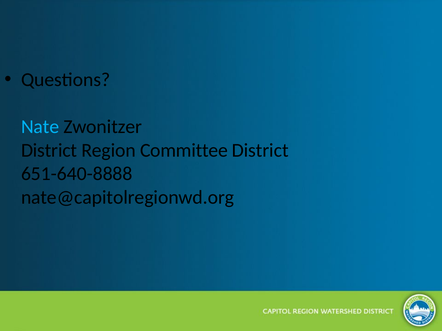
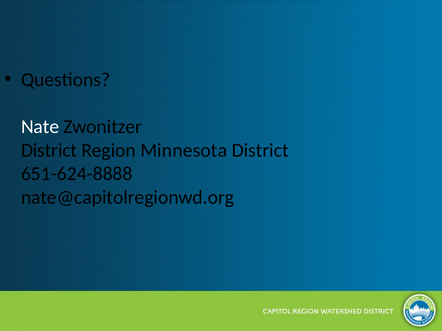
Nate colour: light blue -> white
Committee: Committee -> Minnesota
651-640-8888: 651-640-8888 -> 651-624-8888
